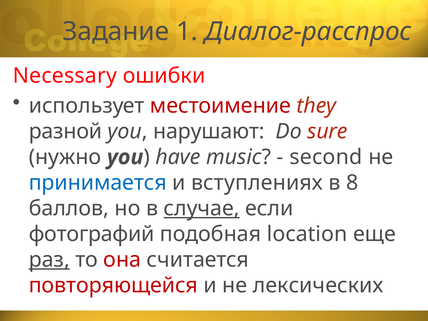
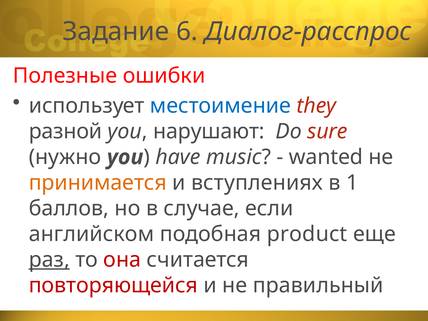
1: 1 -> 6
Necessary: Necessary -> Полезные
местоимение colour: red -> blue
second: second -> wanted
принимается colour: blue -> orange
8: 8 -> 1
случае underline: present -> none
фотографий: фотографий -> английском
location: location -> product
лексических: лексических -> правильный
